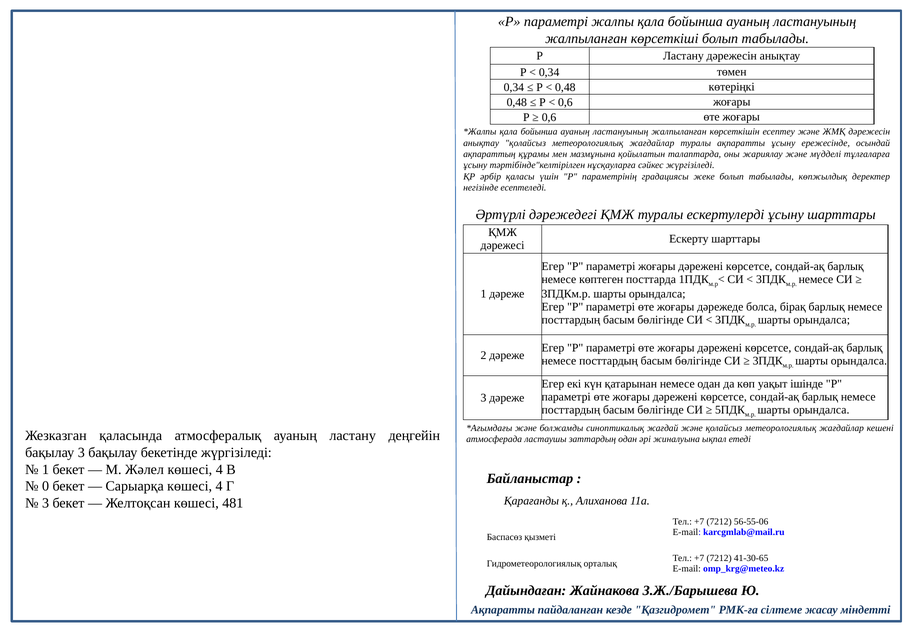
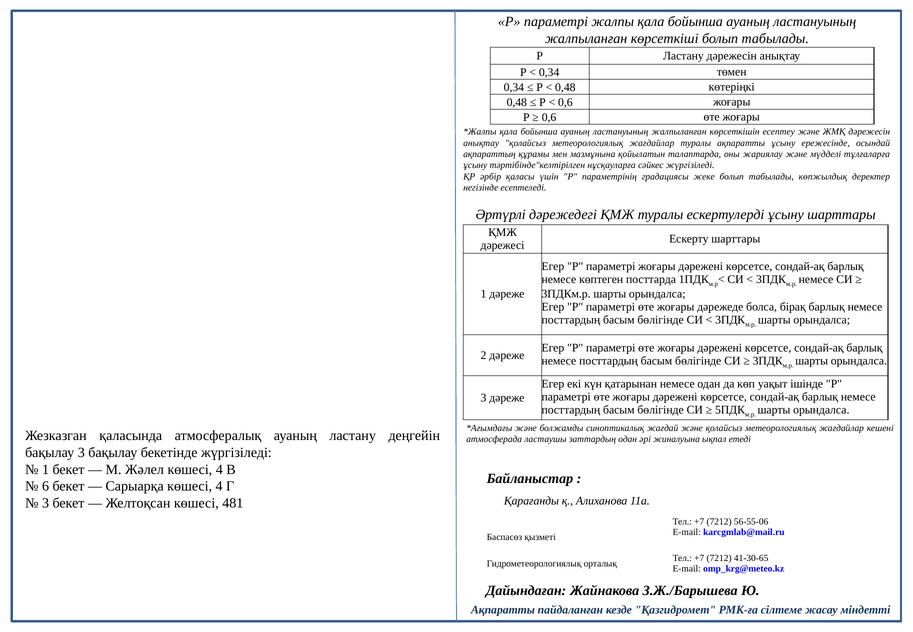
0: 0 -> 6
